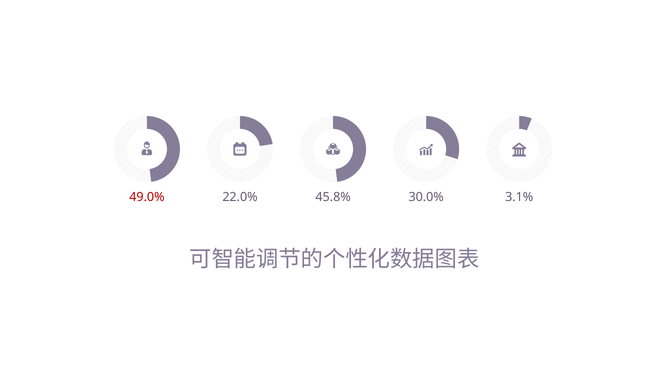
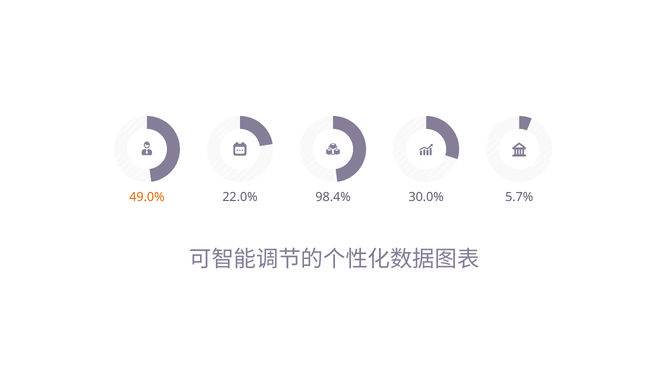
49.0% colour: red -> orange
45.8%: 45.8% -> 98.4%
3.1%: 3.1% -> 5.7%
